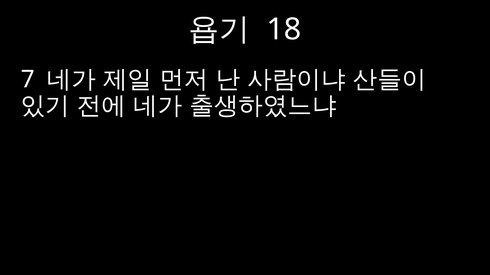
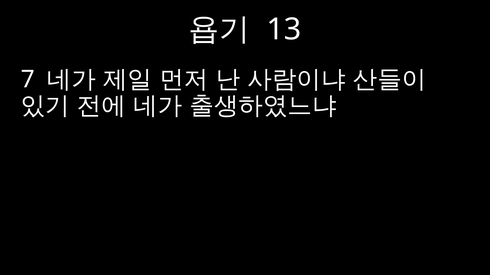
18: 18 -> 13
